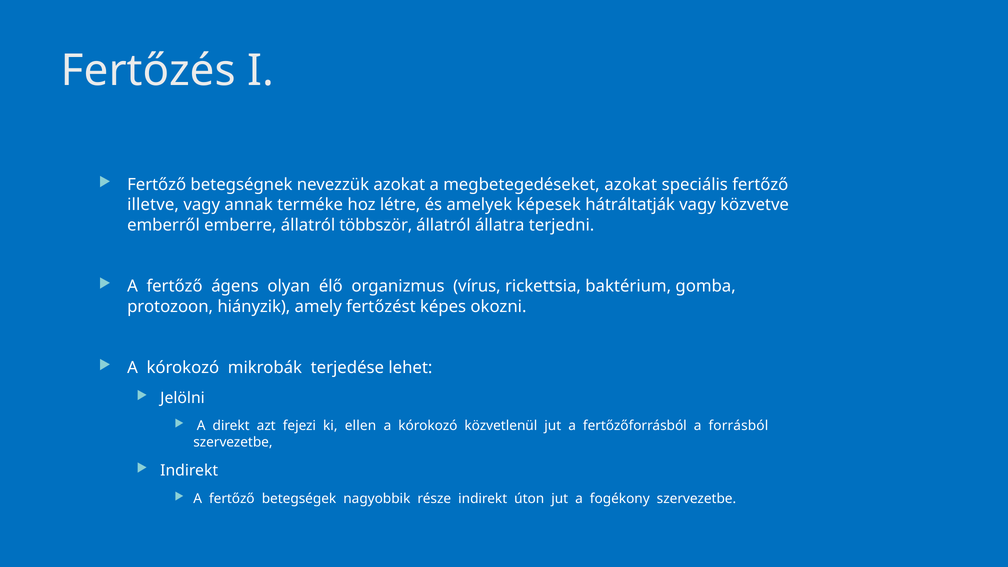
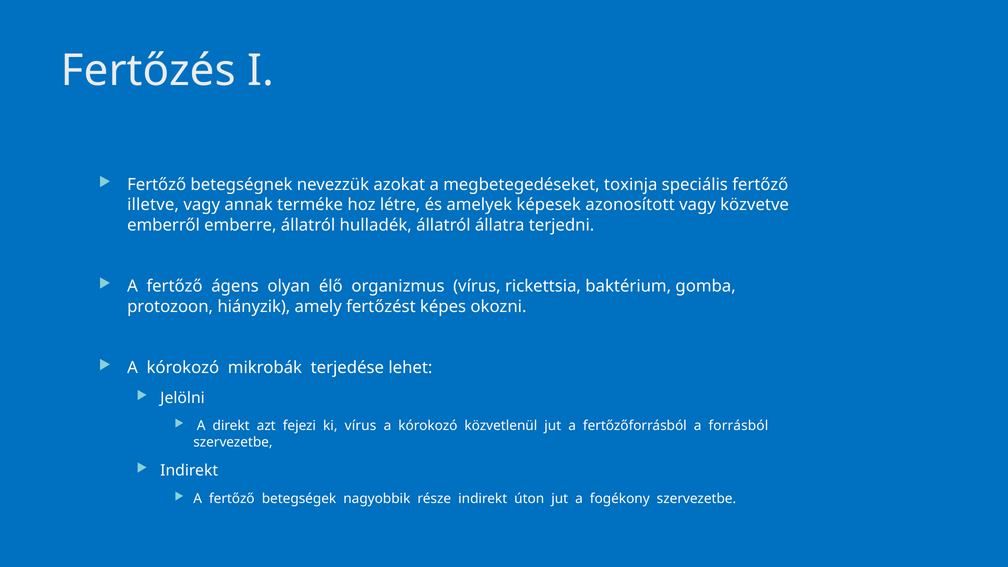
megbetegedéseket azokat: azokat -> toxinja
hátráltatják: hátráltatják -> azonosított
többször: többször -> hulladék
ki ellen: ellen -> vírus
